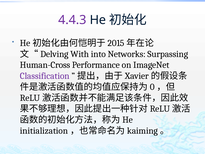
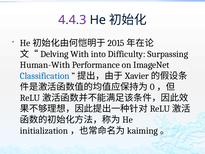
Networks: Networks -> Difficulty
Human-Cross: Human-Cross -> Human-With
Classification colour: purple -> blue
